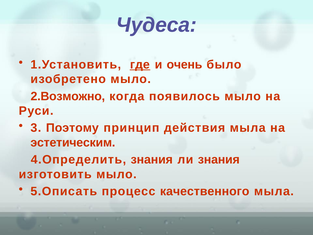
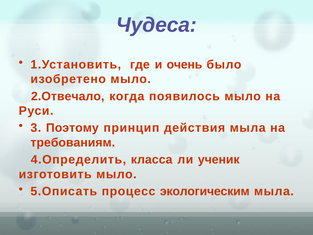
где underline: present -> none
2.Возможно: 2.Возможно -> 2.Отвечало
эстетическим: эстетическим -> требованиям
4.Определить знания: знания -> класса
ли знания: знания -> ученик
качественного: качественного -> экологическим
